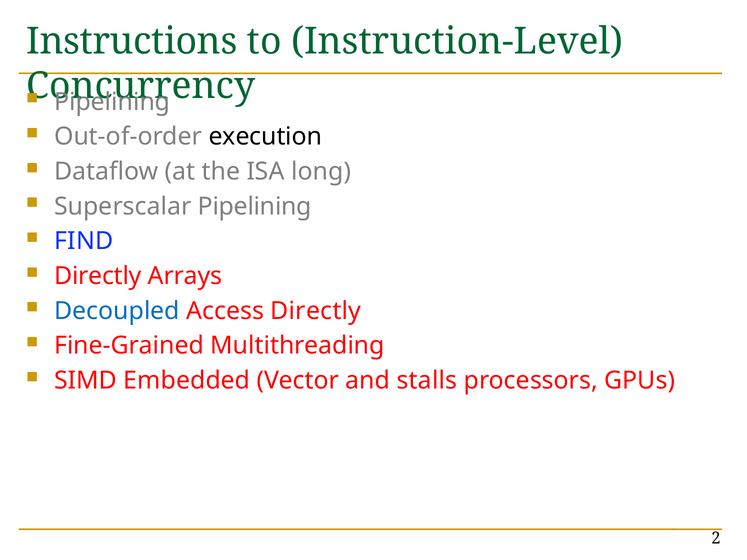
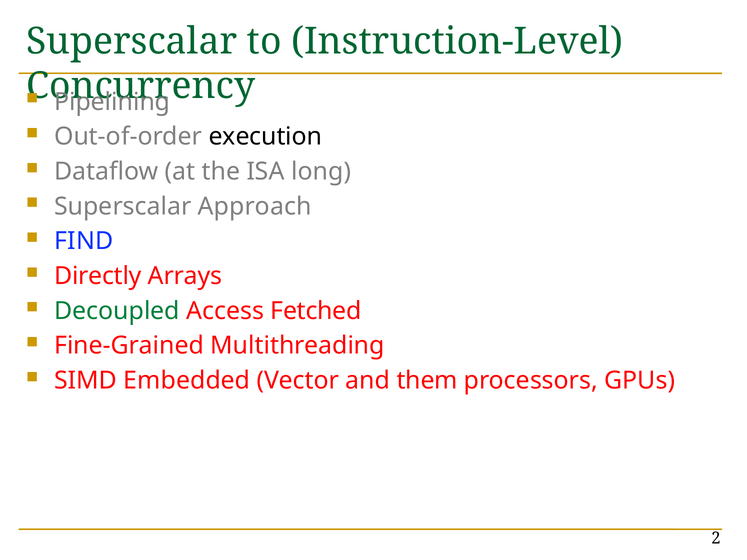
Instructions at (132, 41): Instructions -> Superscalar
Superscalar Pipelining: Pipelining -> Approach
Decoupled colour: blue -> green
Access Directly: Directly -> Fetched
stalls: stalls -> them
